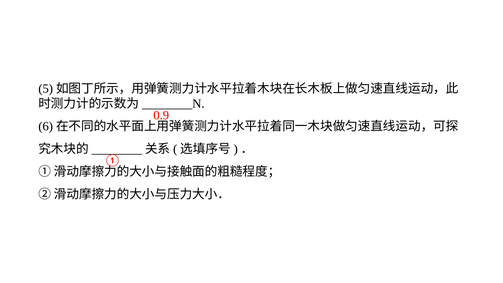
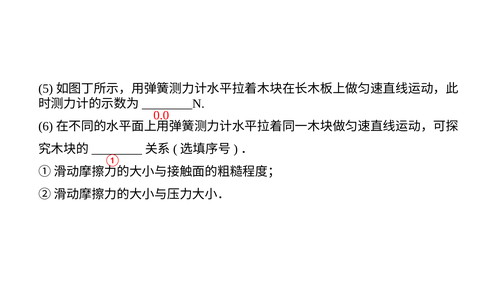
0.9: 0.9 -> 0.0
